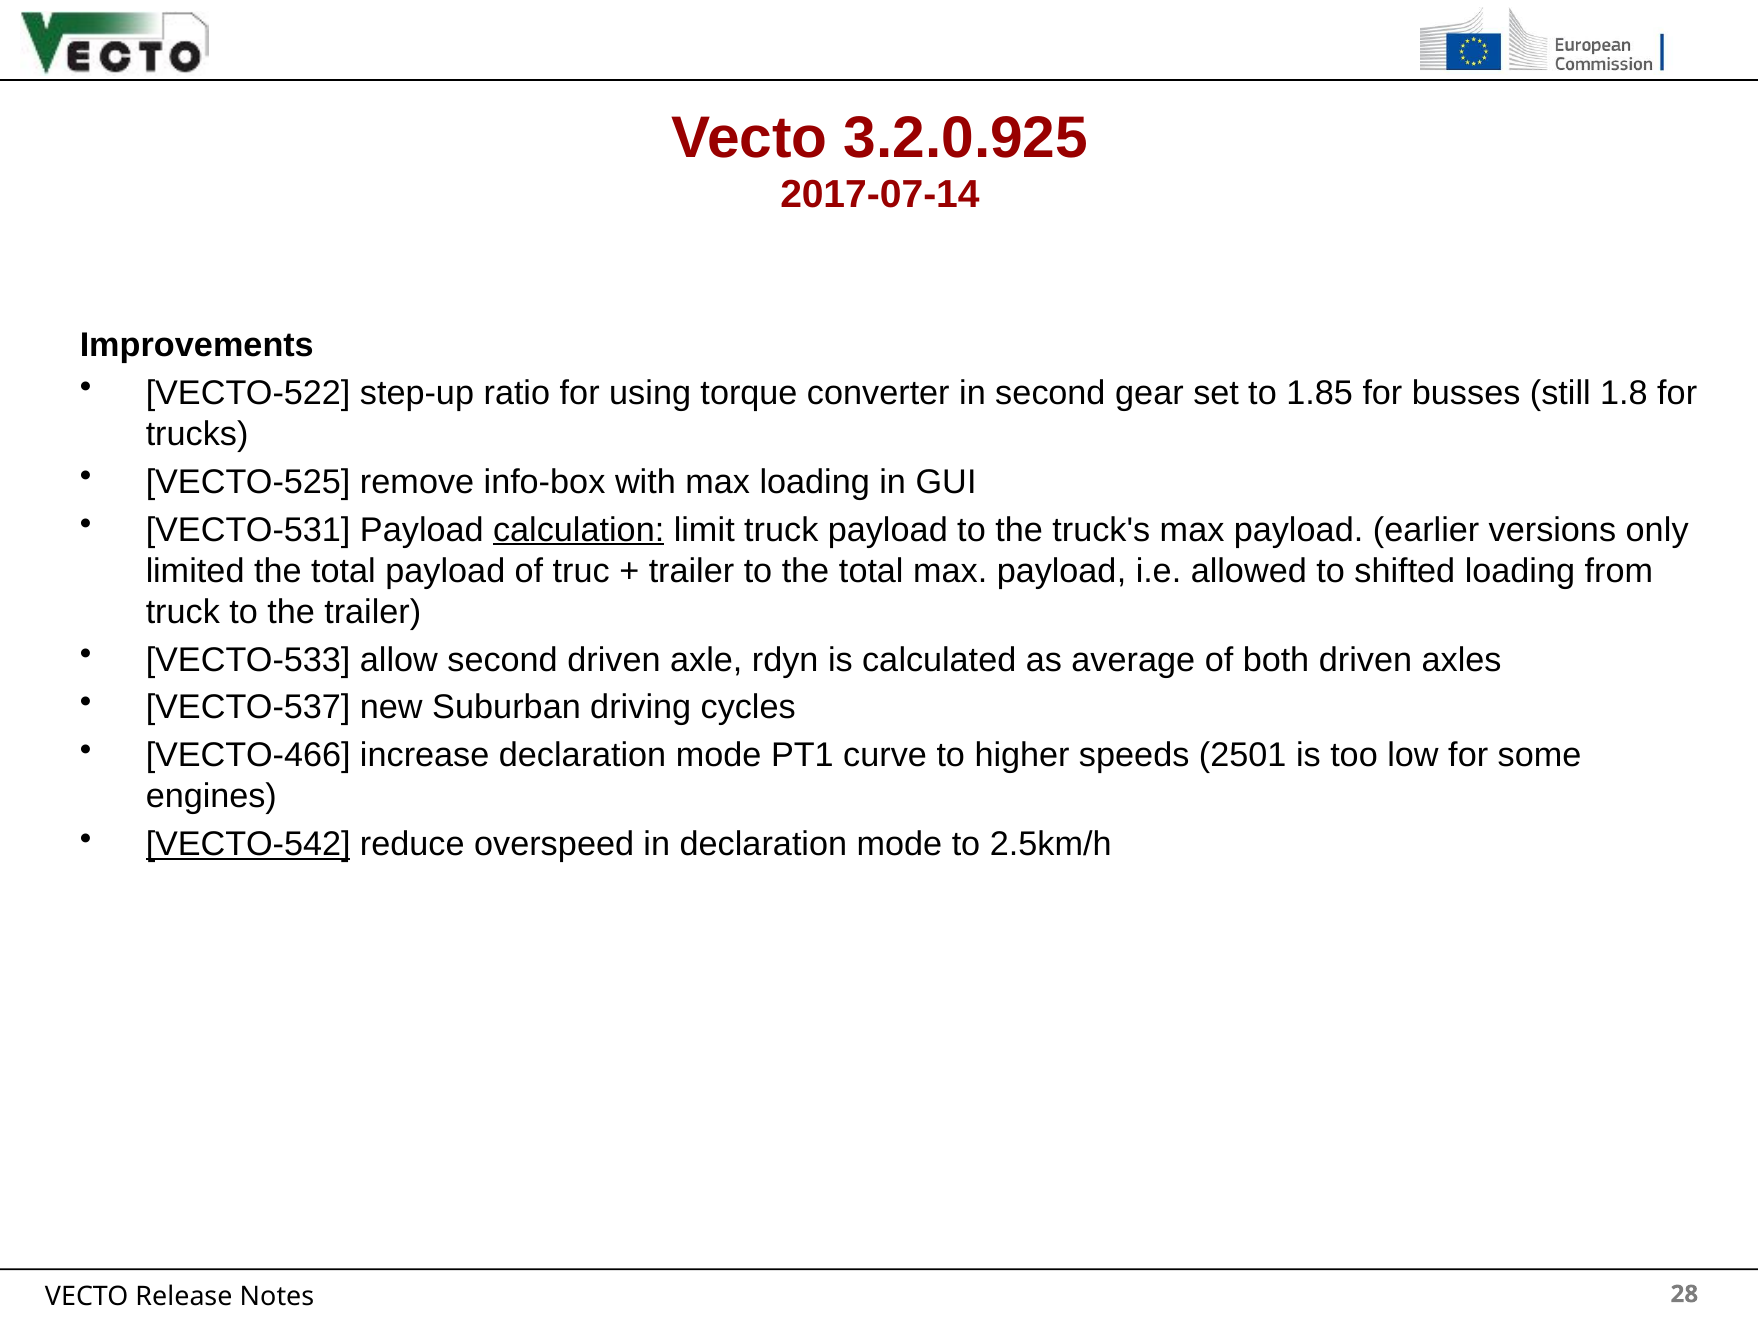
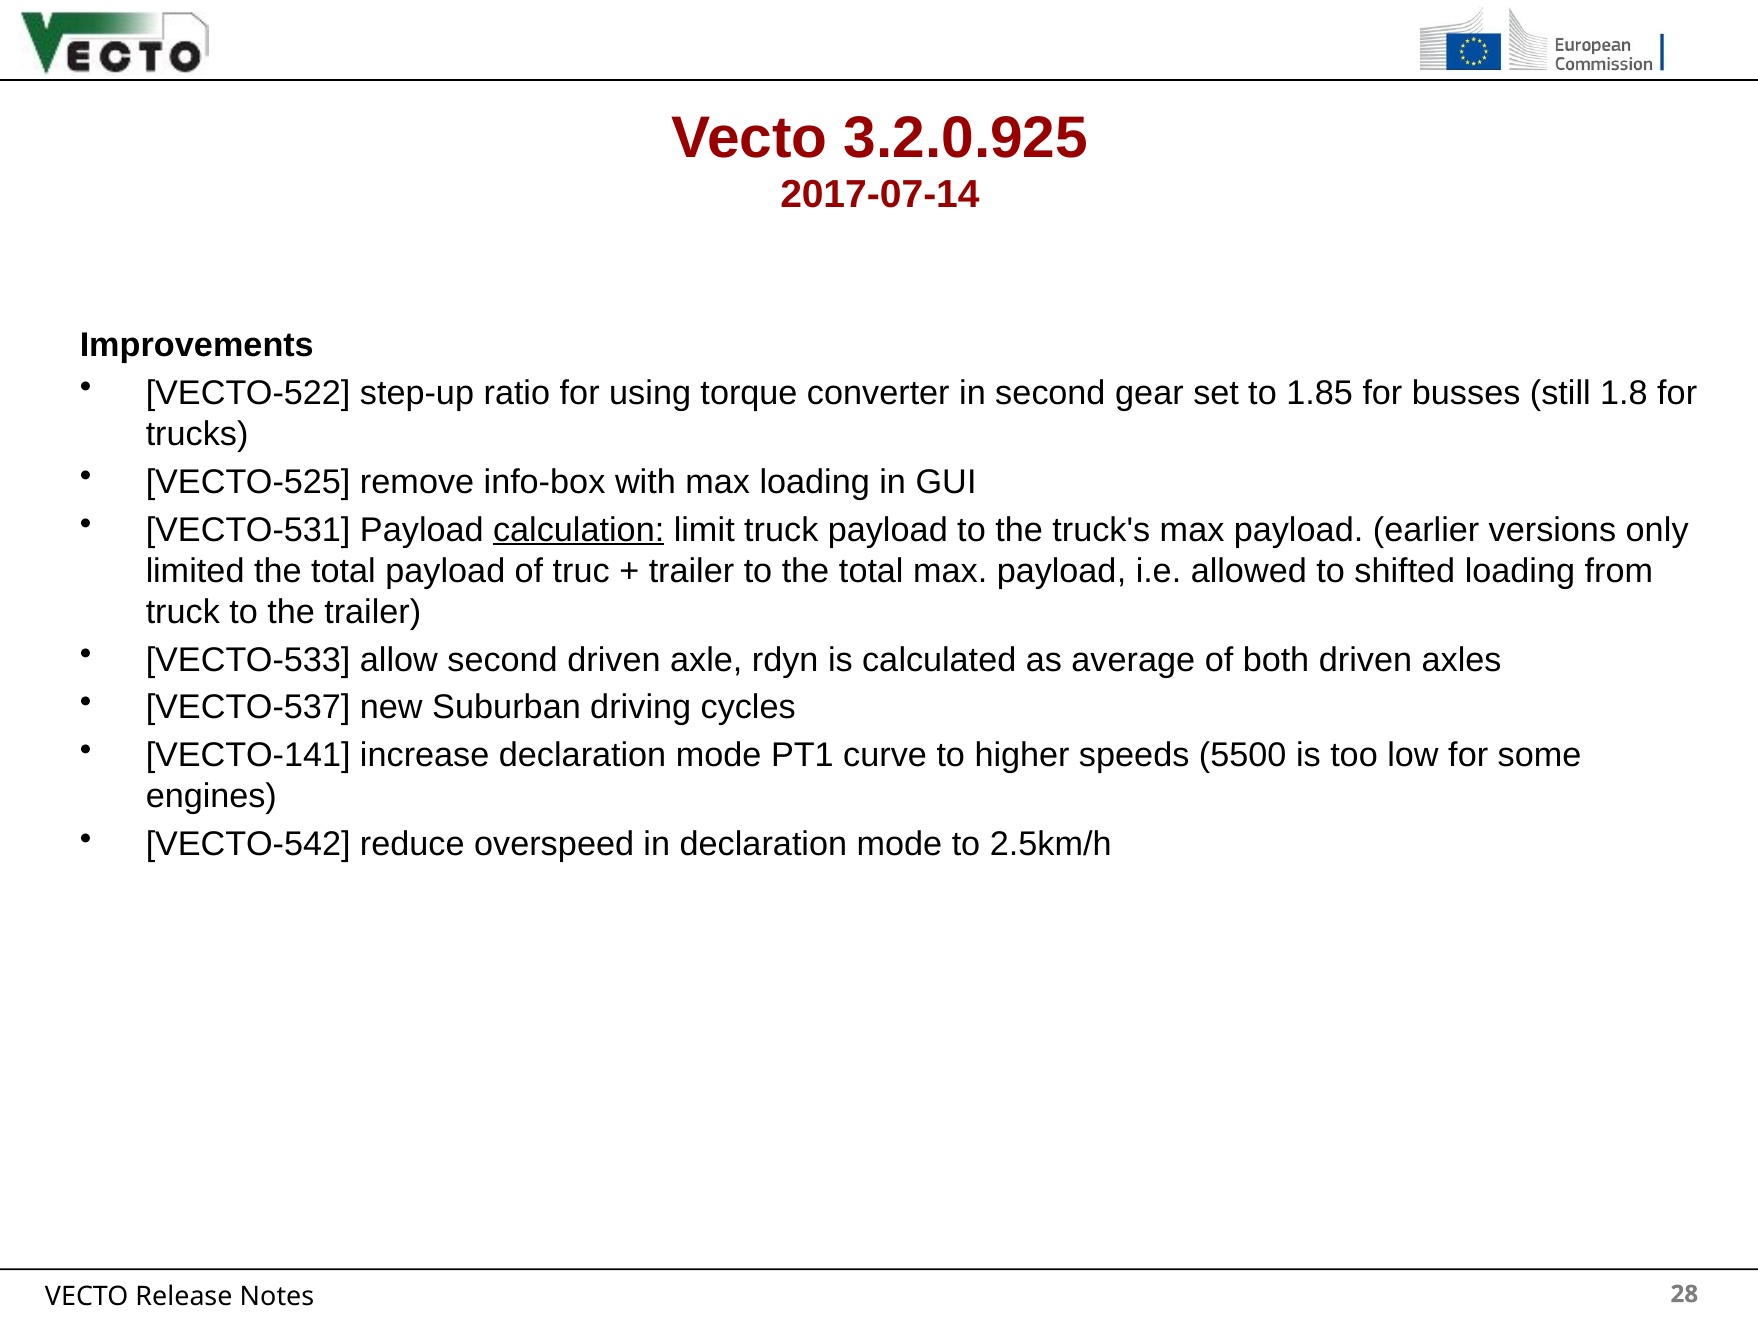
VECTO-466: VECTO-466 -> VECTO-141
2501: 2501 -> 5500
VECTO-542 underline: present -> none
